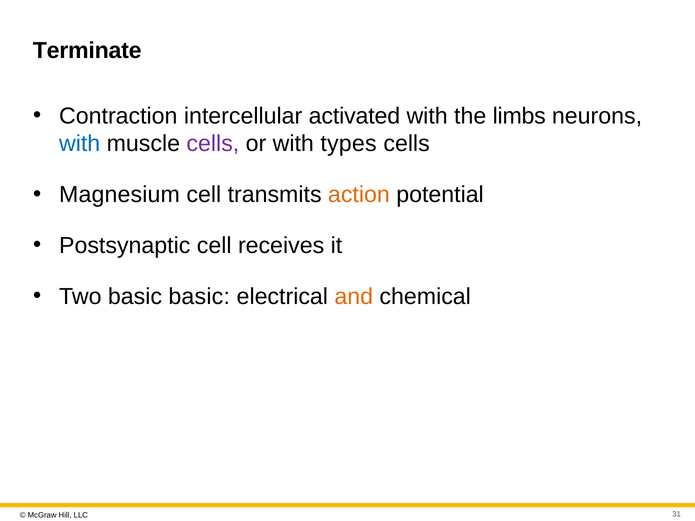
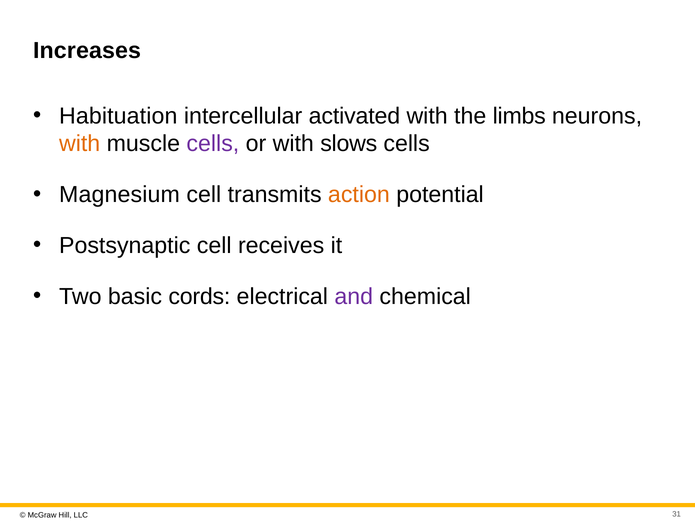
Terminate: Terminate -> Increases
Contraction: Contraction -> Habituation
with at (80, 144) colour: blue -> orange
types: types -> slows
basic basic: basic -> cords
and colour: orange -> purple
